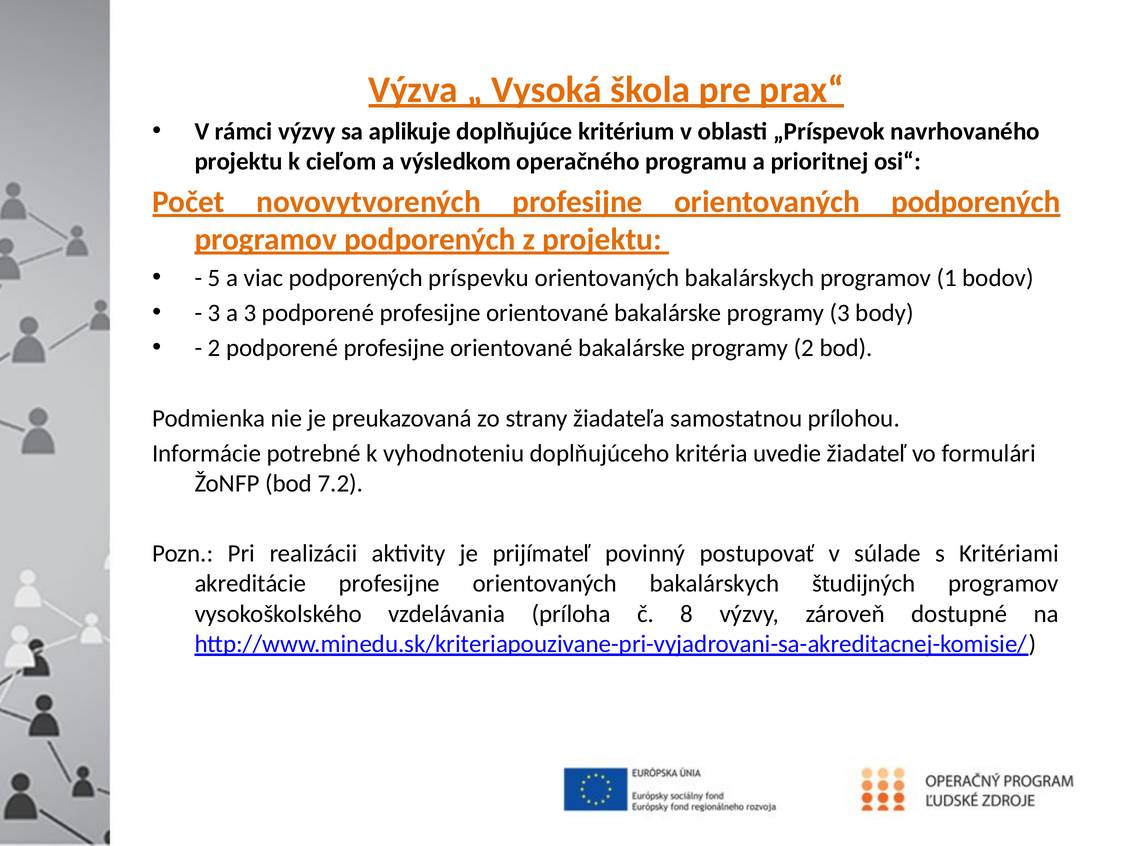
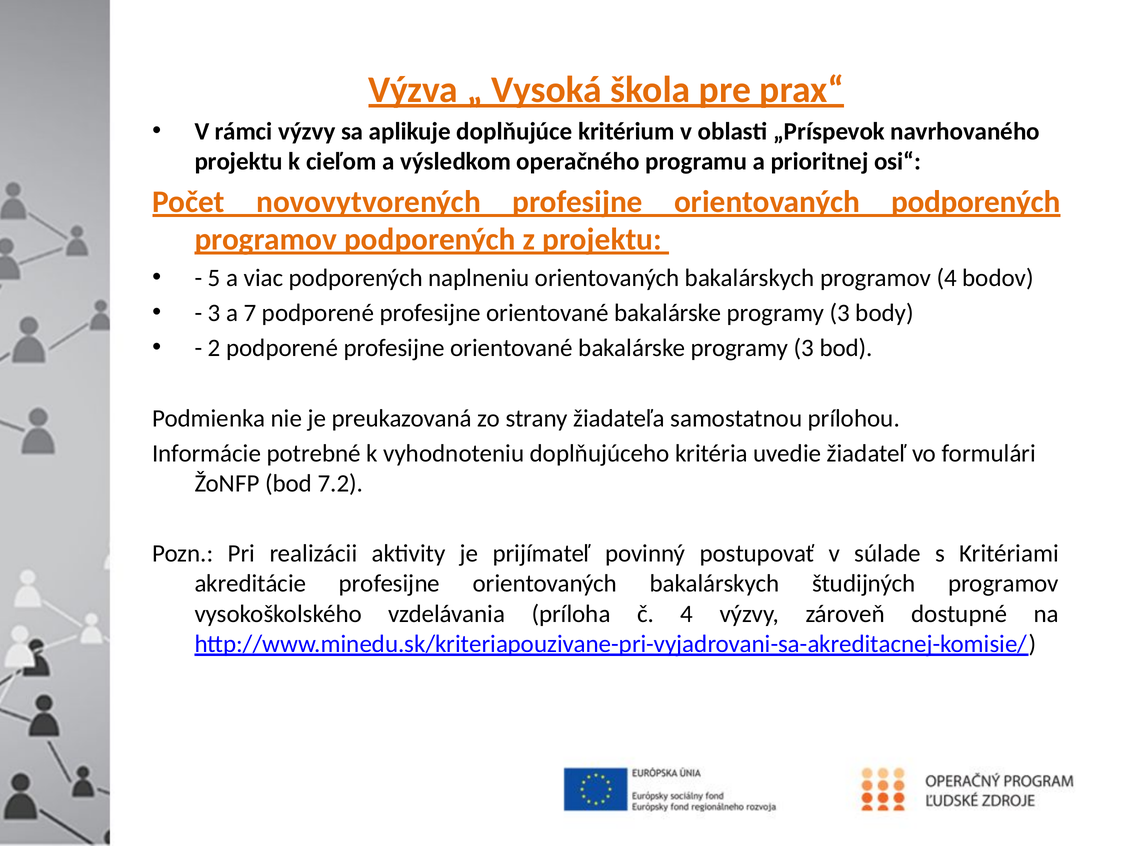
príspevku: príspevku -> naplneniu
programov 1: 1 -> 4
a 3: 3 -> 7
2 at (804, 348): 2 -> 3
č 8: 8 -> 4
